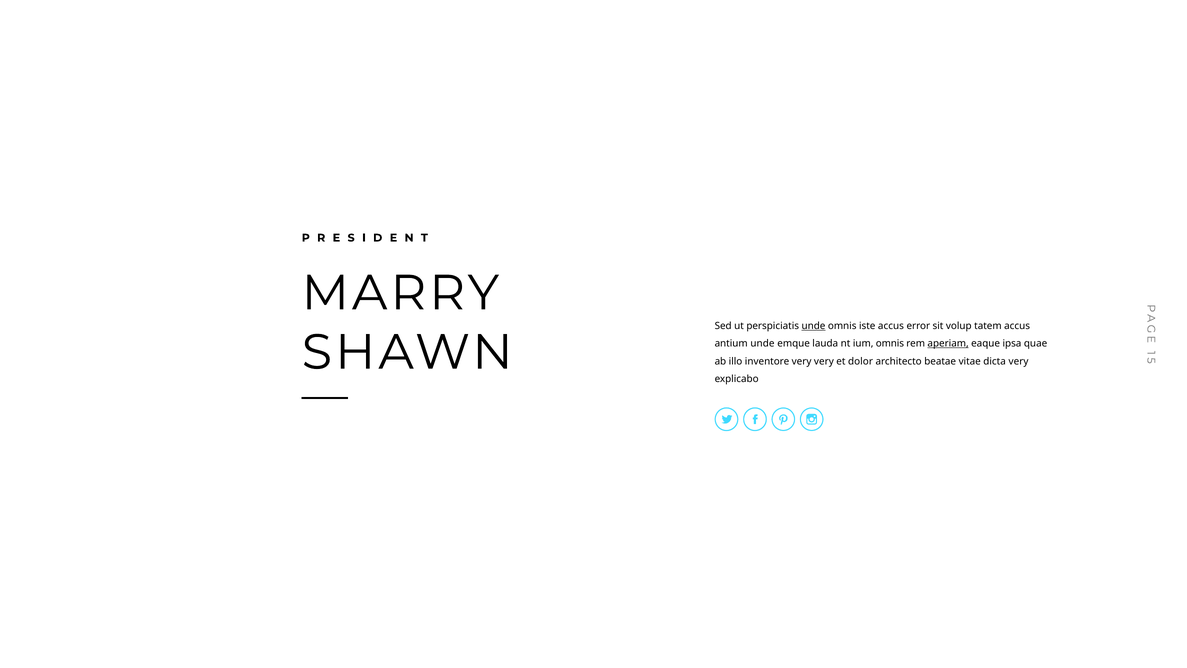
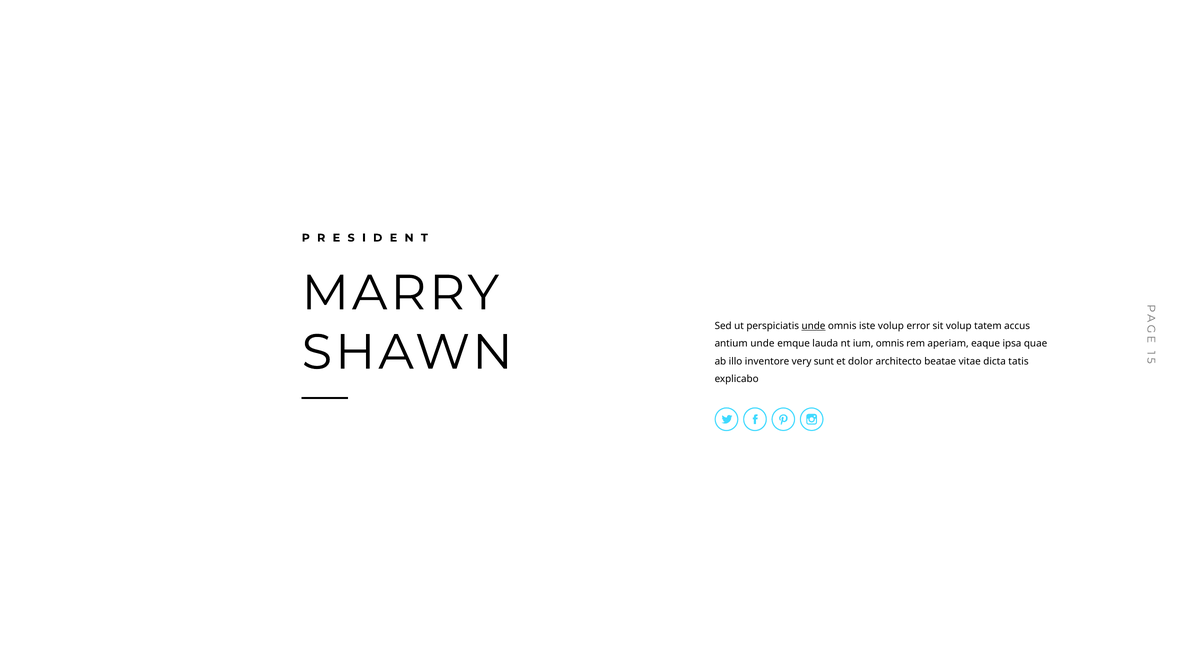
iste accus: accus -> volup
aperiam underline: present -> none
very very: very -> sunt
dicta very: very -> tatis
